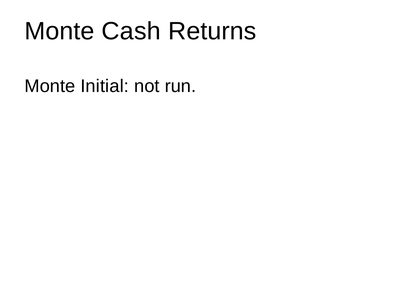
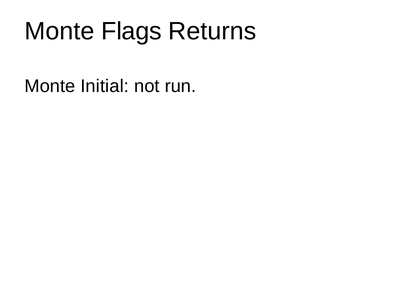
Cash: Cash -> Flags
